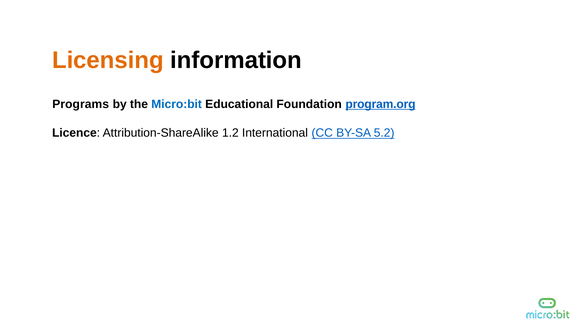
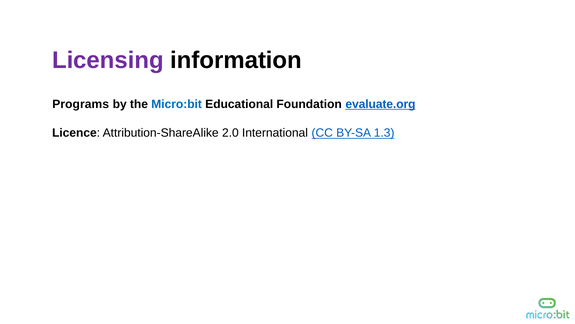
Licensing colour: orange -> purple
program.org: program.org -> evaluate.org
1.2: 1.2 -> 2.0
5.2: 5.2 -> 1.3
